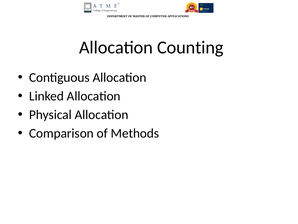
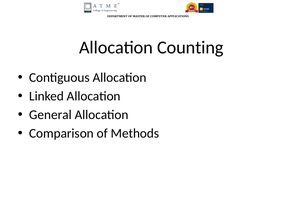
Physical: Physical -> General
